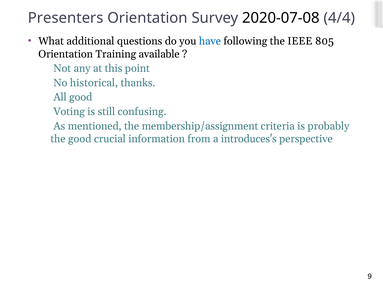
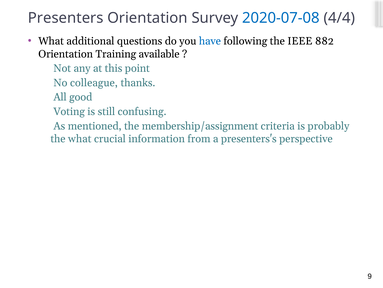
2020-07-08 colour: black -> blue
805: 805 -> 882
historical: historical -> colleague
the good: good -> what
introduces's: introduces's -> presenters's
